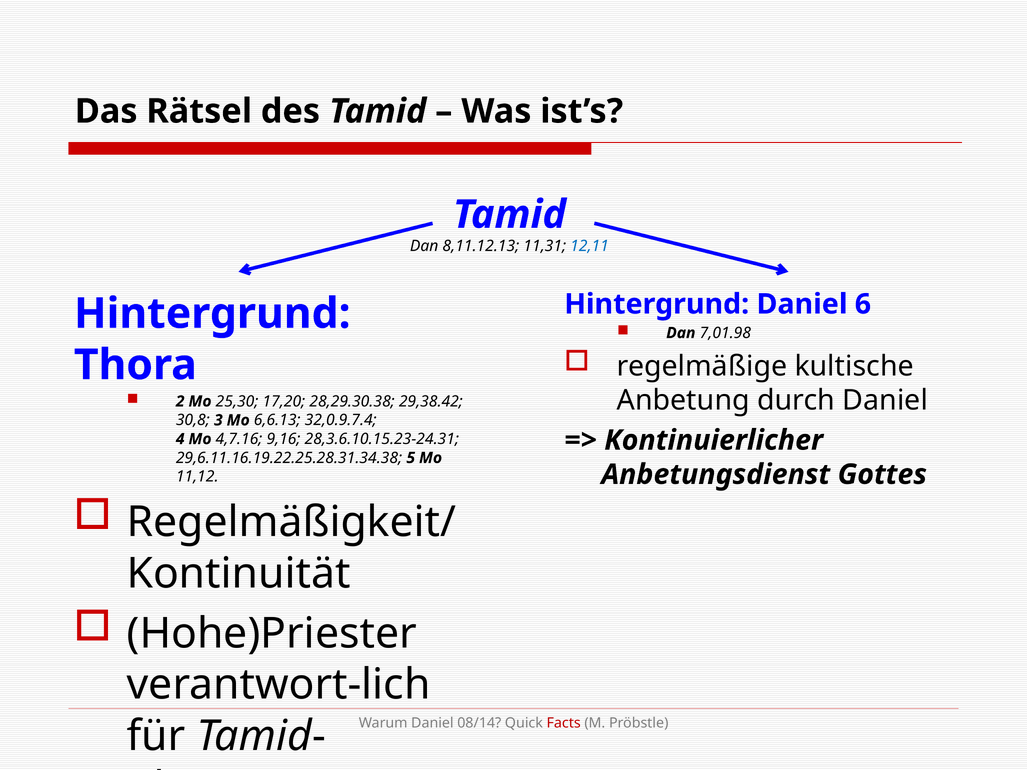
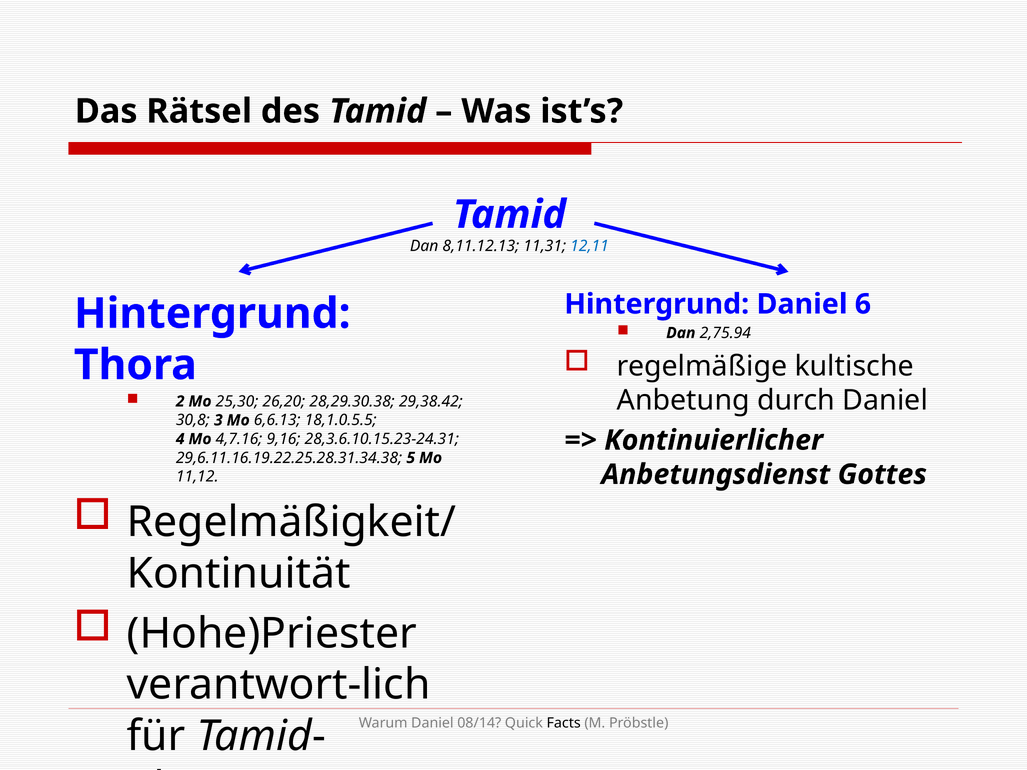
7,01.98: 7,01.98 -> 2,75.94
17,20: 17,20 -> 26,20
32,0.9.7.4: 32,0.9.7.4 -> 18,1.0.5.5
Facts colour: red -> black
